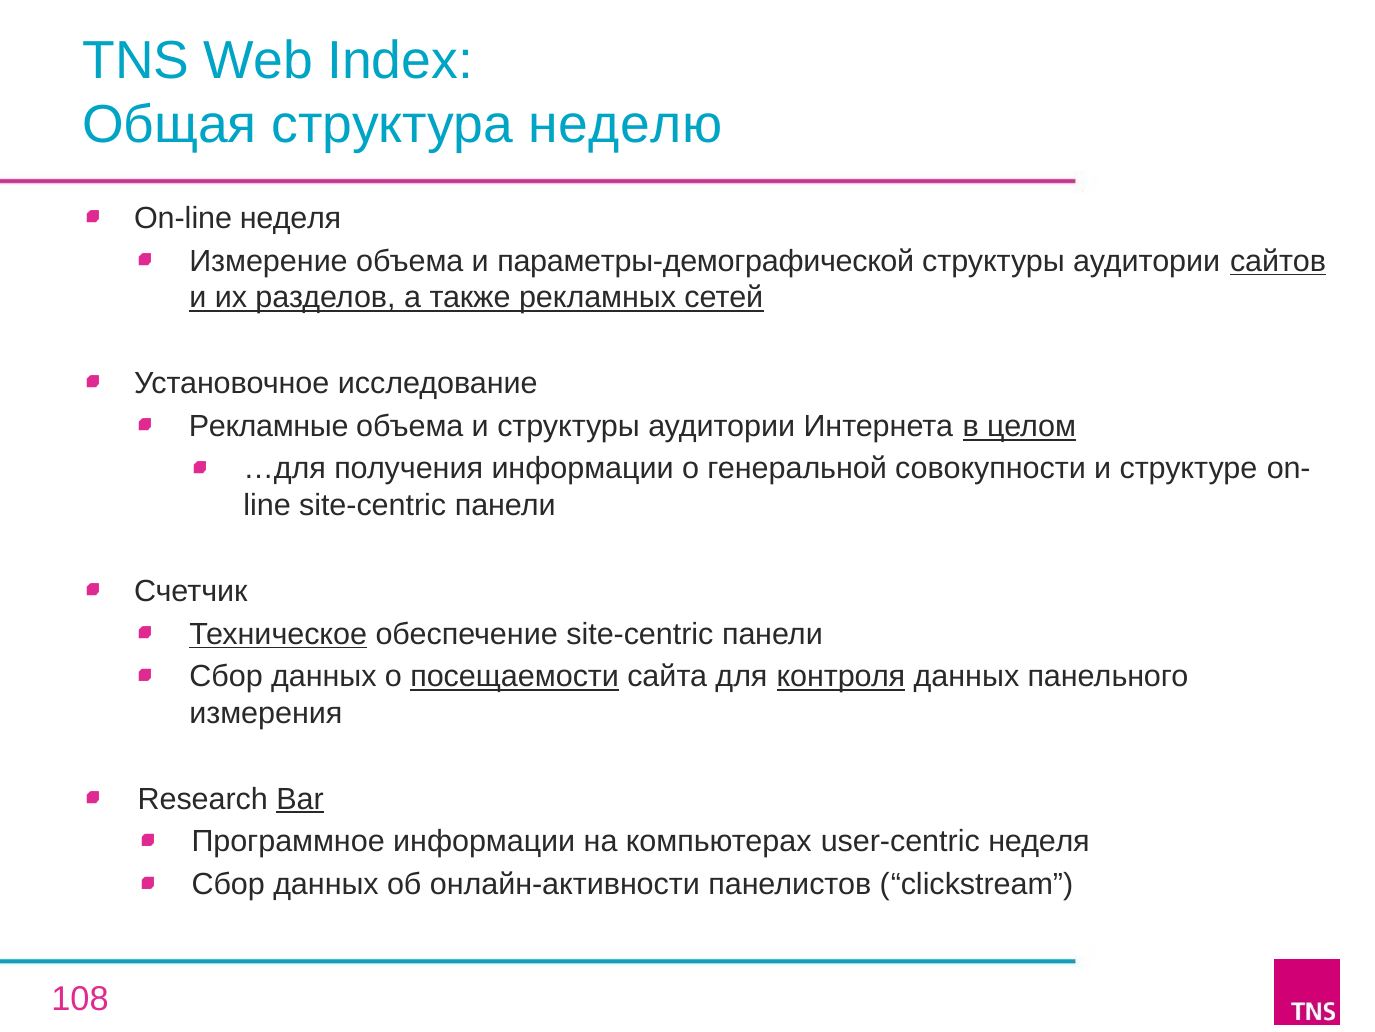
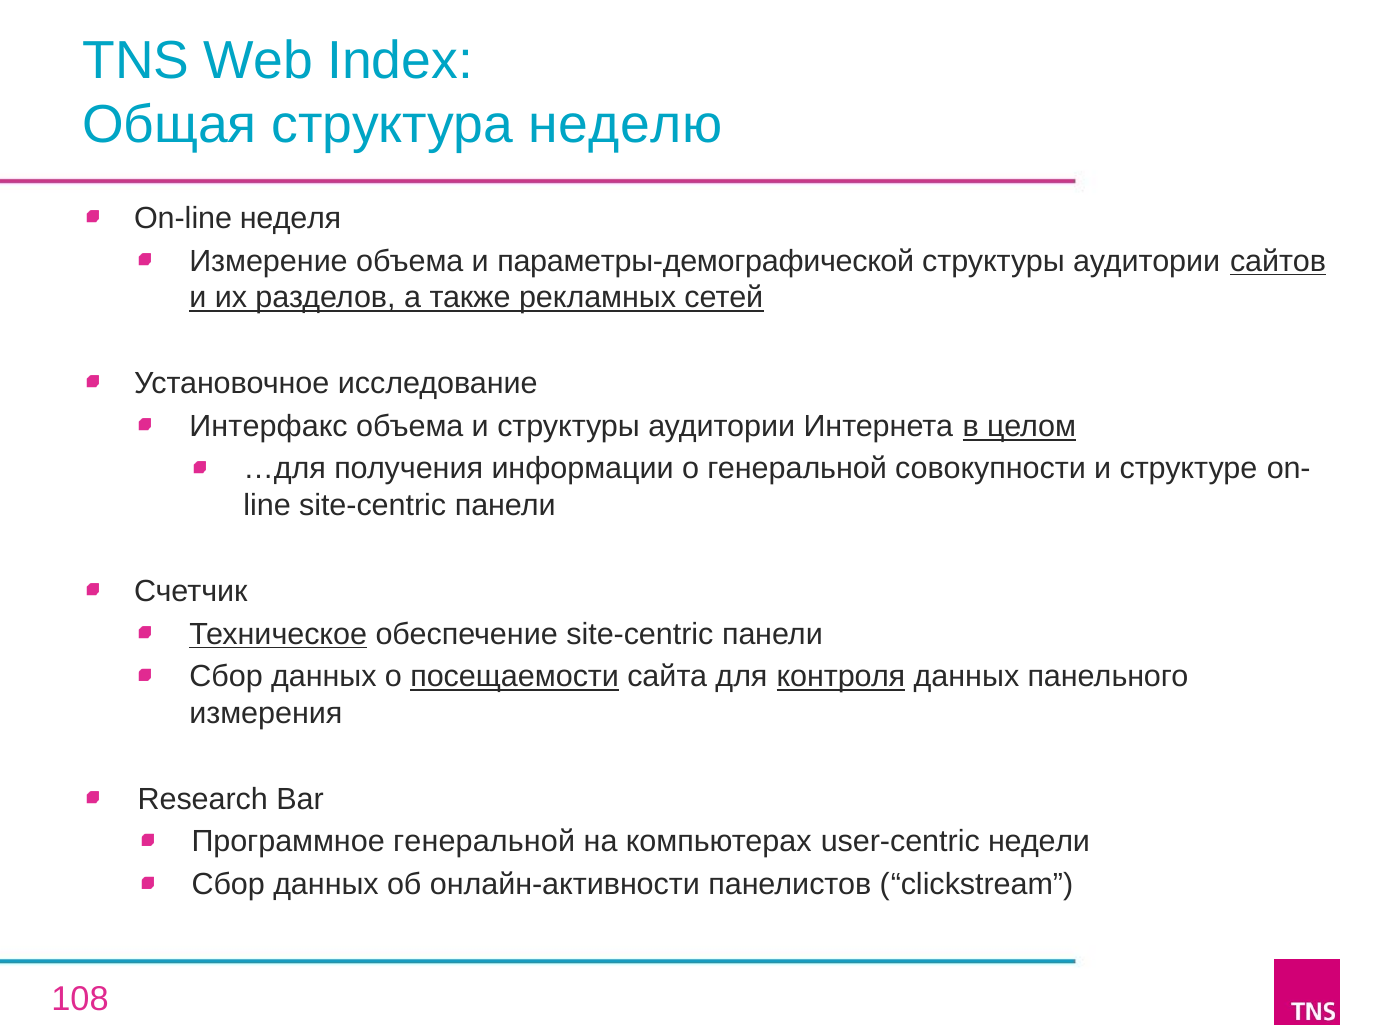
Рекламные: Рекламные -> Интерфакс
Bar underline: present -> none
Программное информации: информации -> генеральной
user-centric неделя: неделя -> недели
